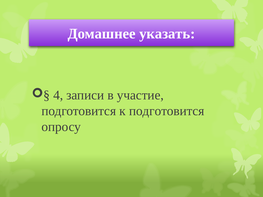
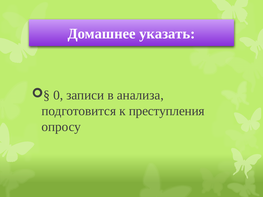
4: 4 -> 0
участие: участие -> анализа
к подготовится: подготовится -> преступления
